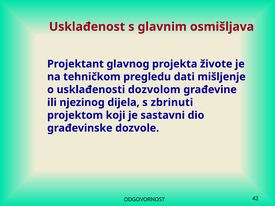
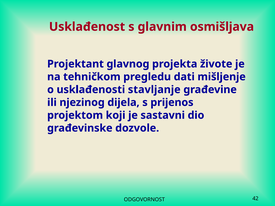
dozvolom: dozvolom -> stavljanje
zbrinuti: zbrinuti -> prijenos
